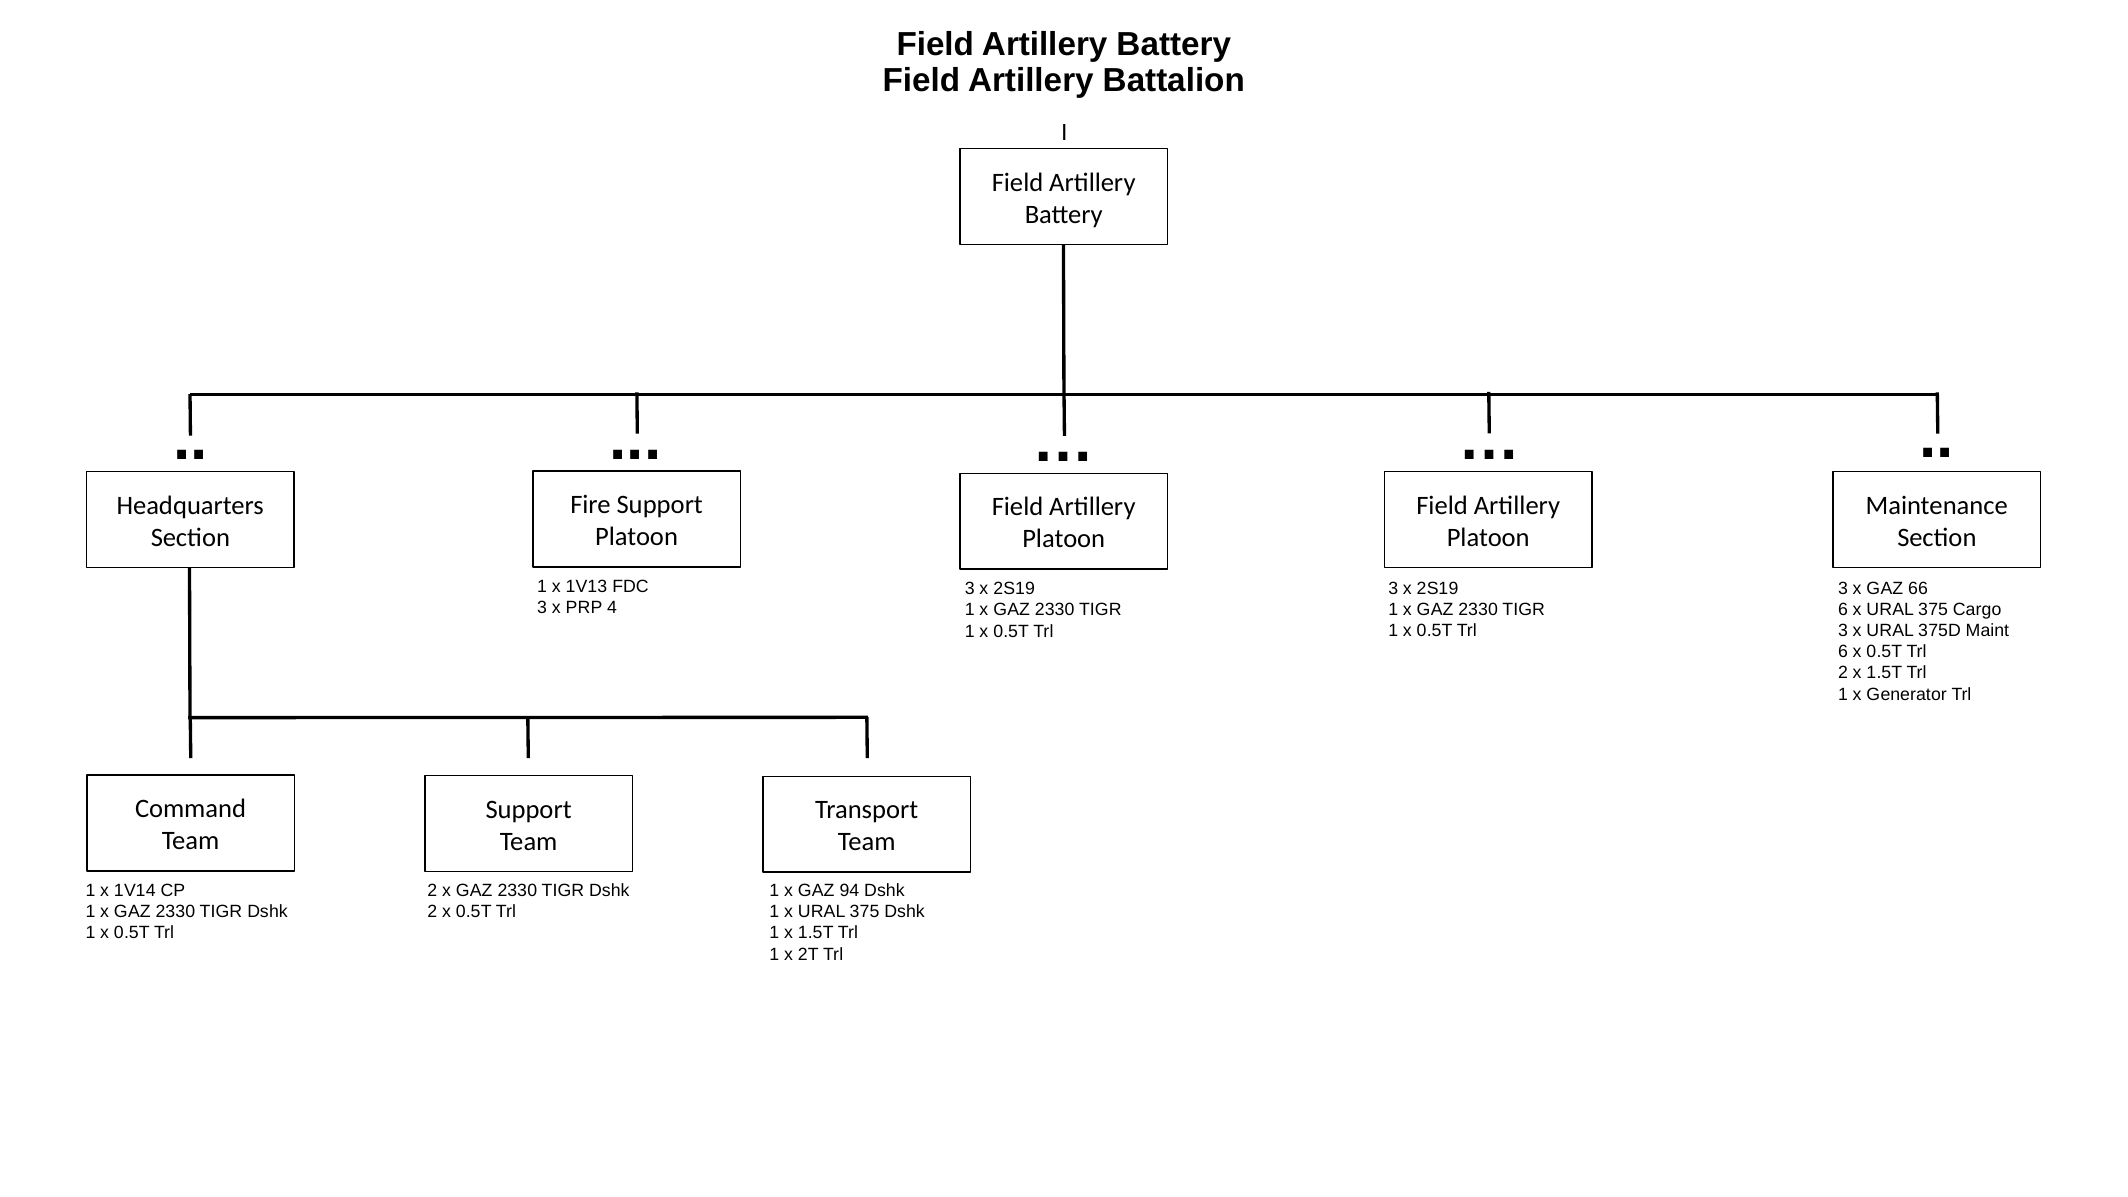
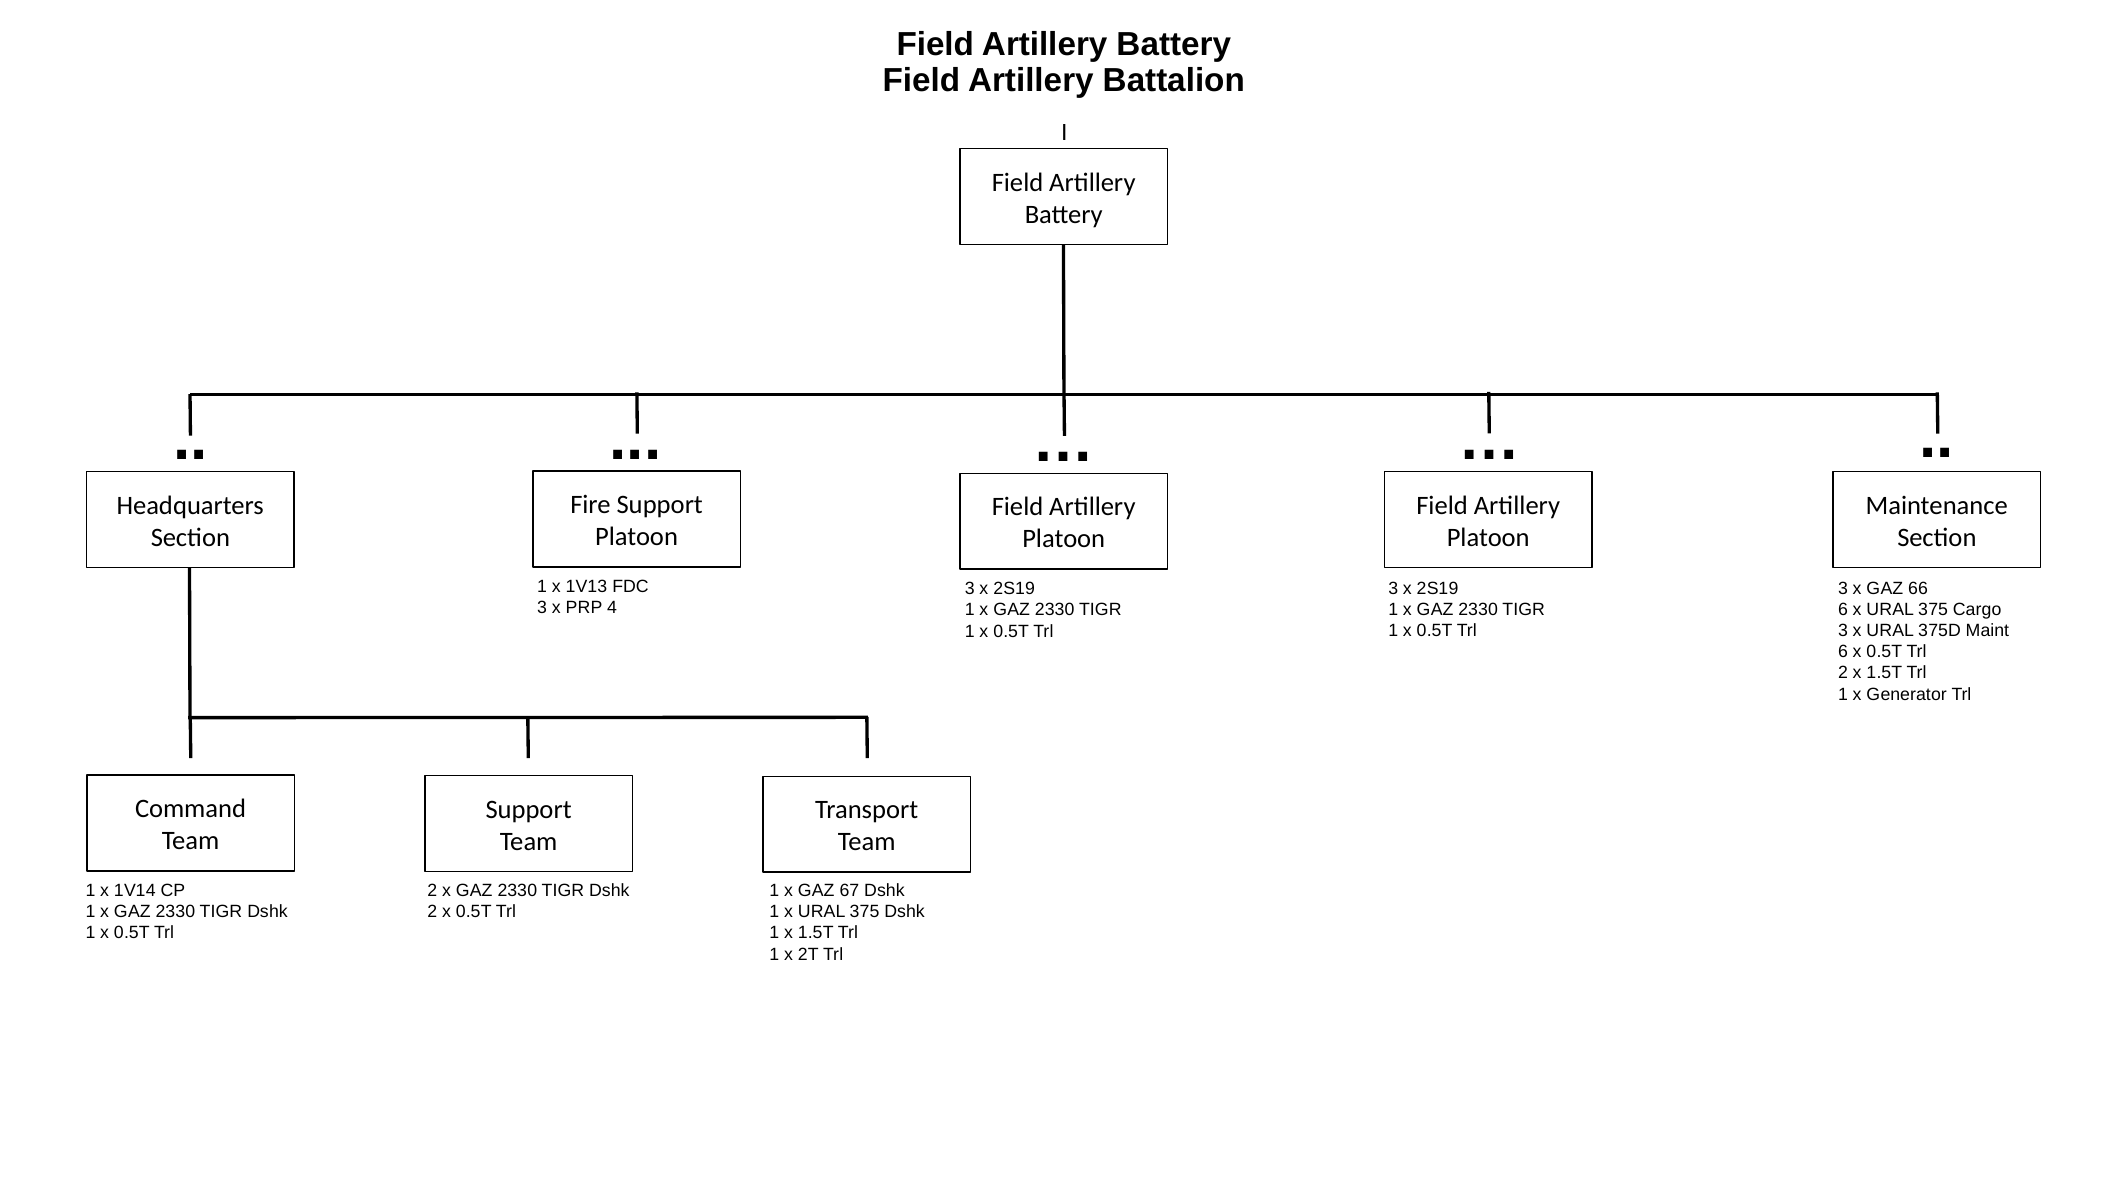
94: 94 -> 67
